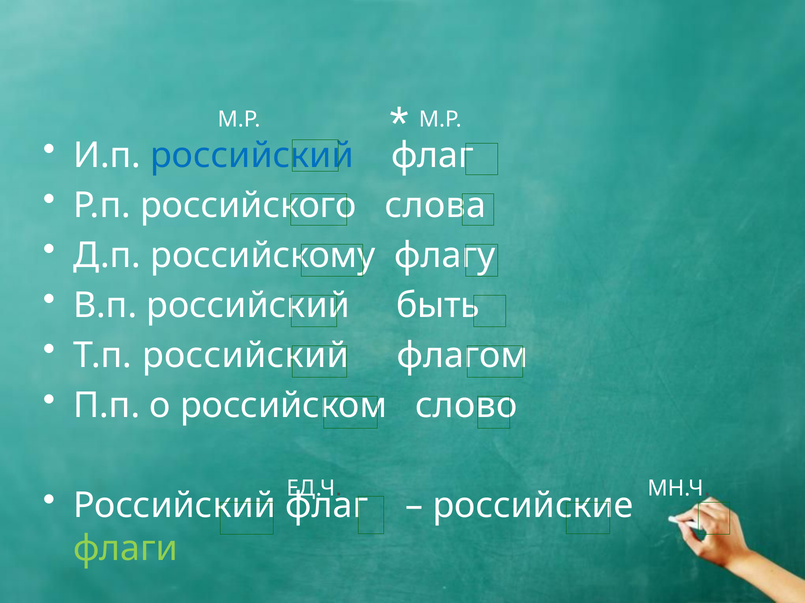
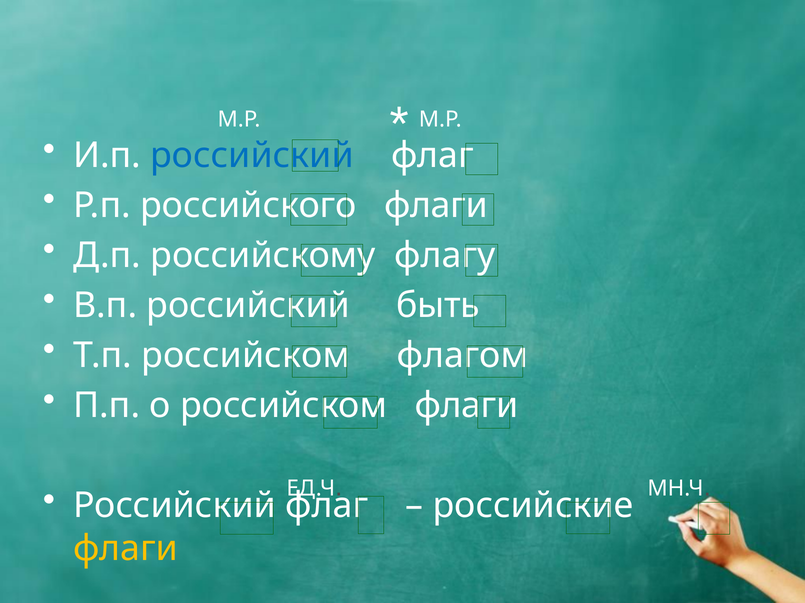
российского слова: слова -> флаги
Т.п российский: российский -> российском
российском слово: слово -> флаги
флаги at (126, 549) colour: light green -> yellow
